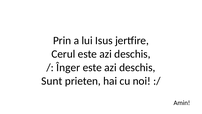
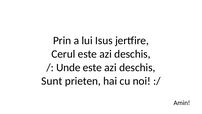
Înger: Înger -> Unde
